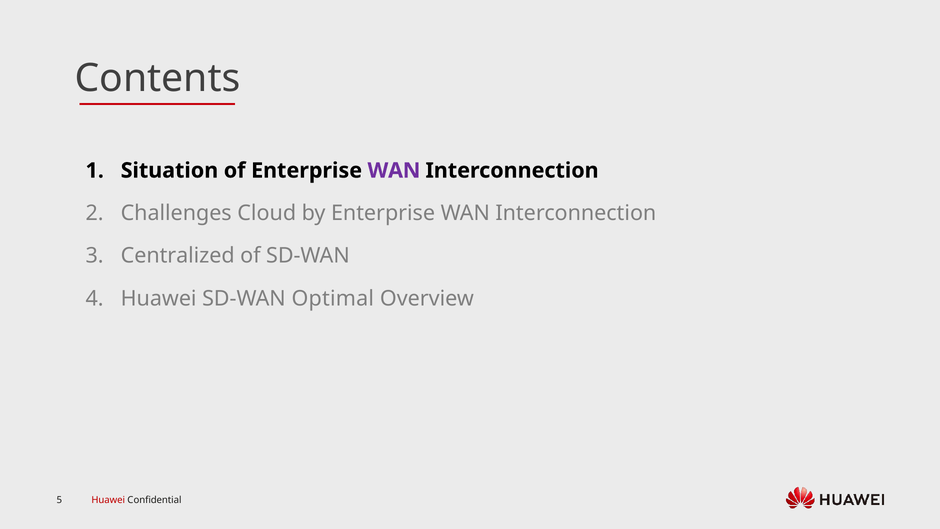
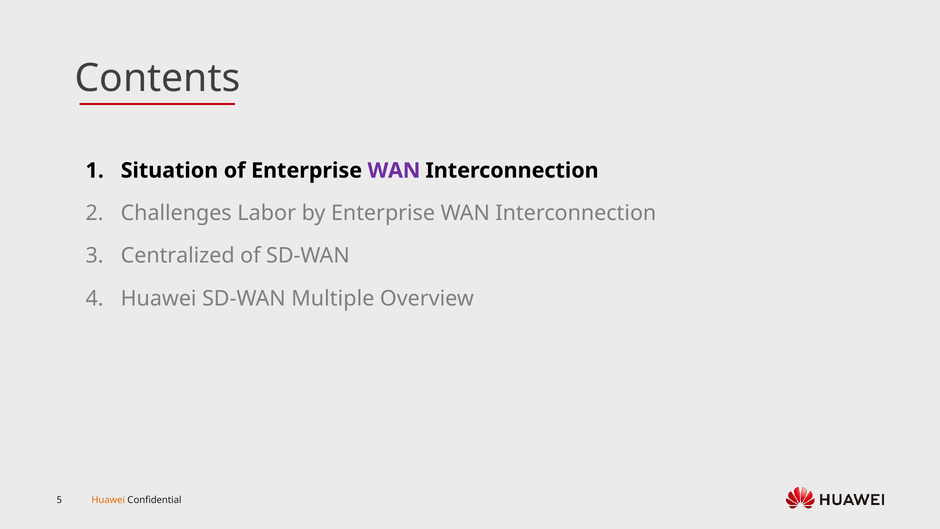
Cloud: Cloud -> Labor
Optimal: Optimal -> Multiple
Huawei at (108, 500) colour: red -> orange
